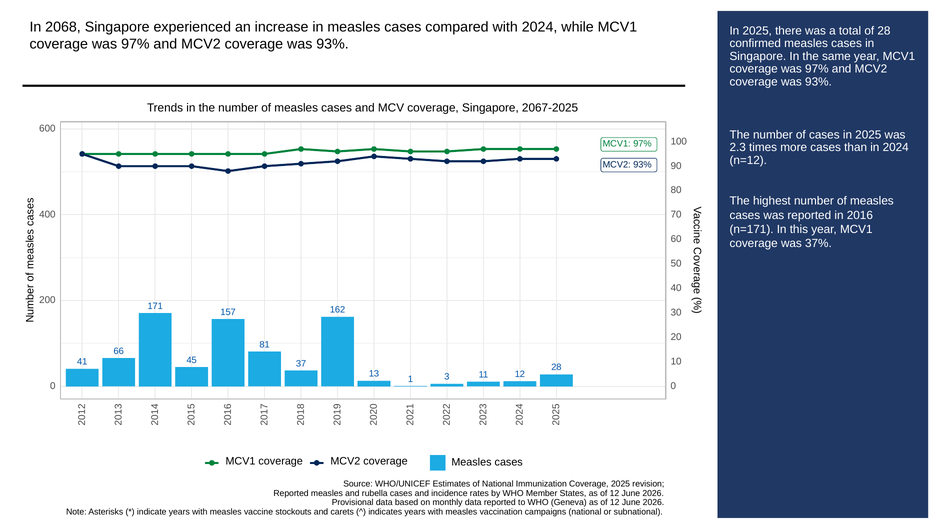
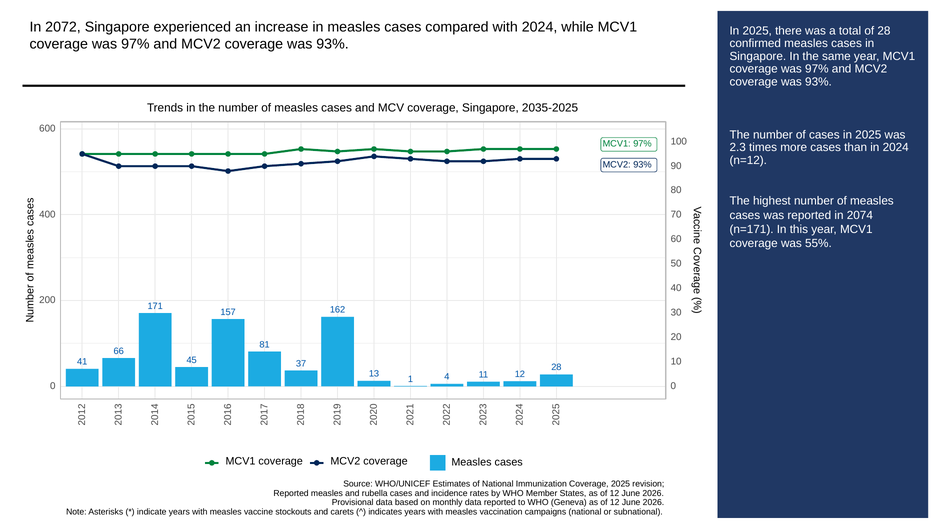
2068: 2068 -> 2072
2067-2025: 2067-2025 -> 2035-2025
2016: 2016 -> 2074
37%: 37% -> 55%
3 at (447, 377): 3 -> 4
